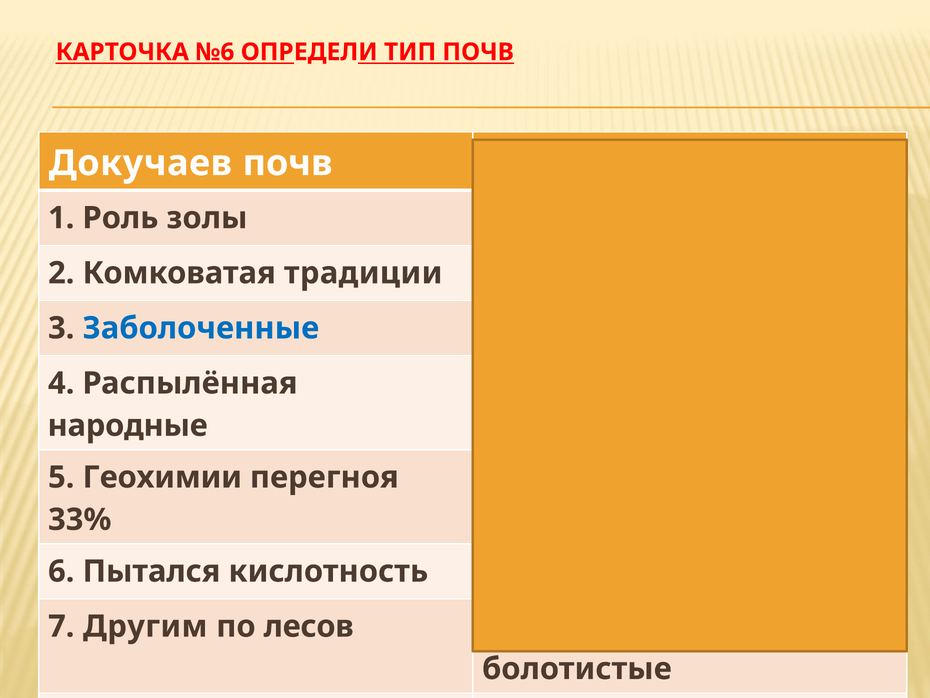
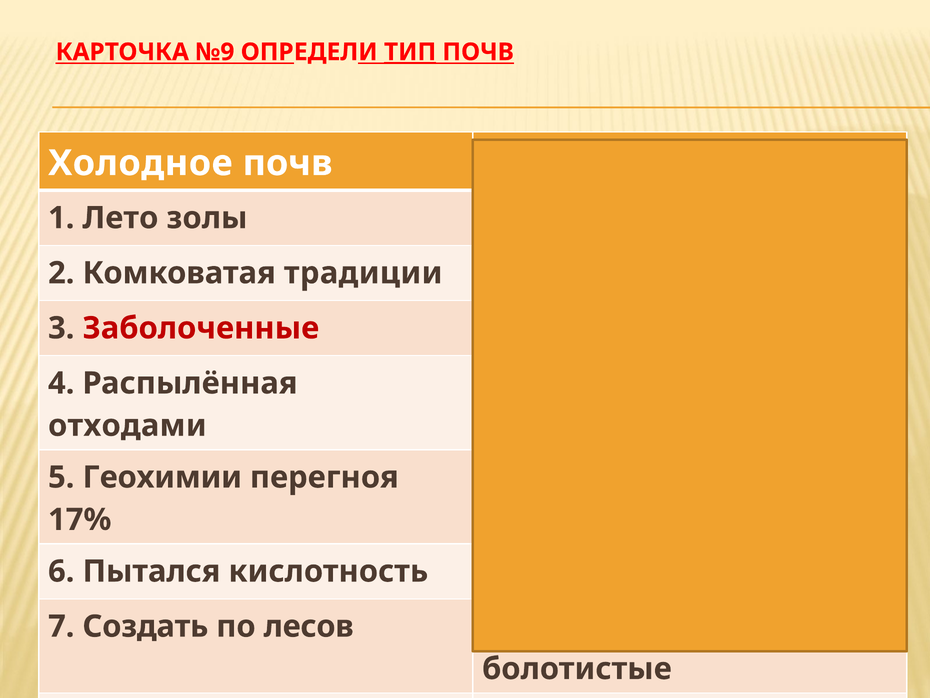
№6: №6 -> №9
ТИП underline: none -> present
Докучаев: Докучаев -> Холодное
Роль: Роль -> Лето
Заболоченные colour: blue -> red
народные: народные -> отходами
33%: 33% -> 17%
Другим: Другим -> Создать
